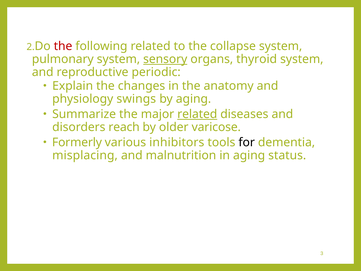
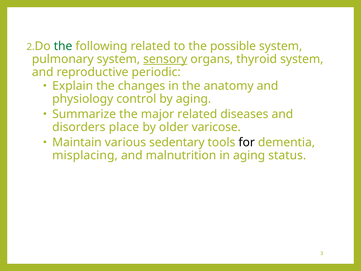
the at (63, 46) colour: red -> green
collapse: collapse -> possible
swings: swings -> control
related at (197, 114) underline: present -> none
reach: reach -> place
Formerly: Formerly -> Maintain
inhibitors: inhibitors -> sedentary
